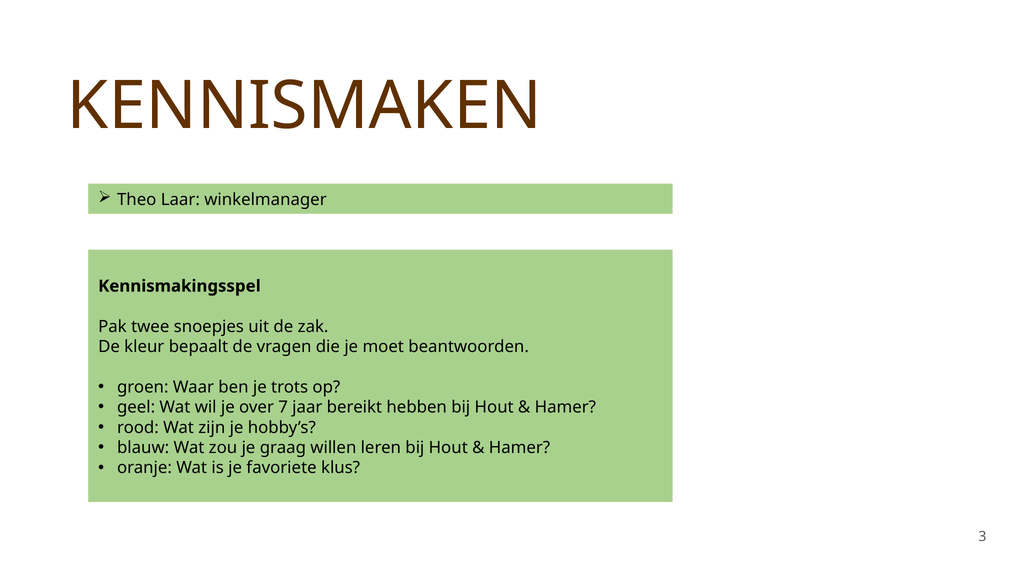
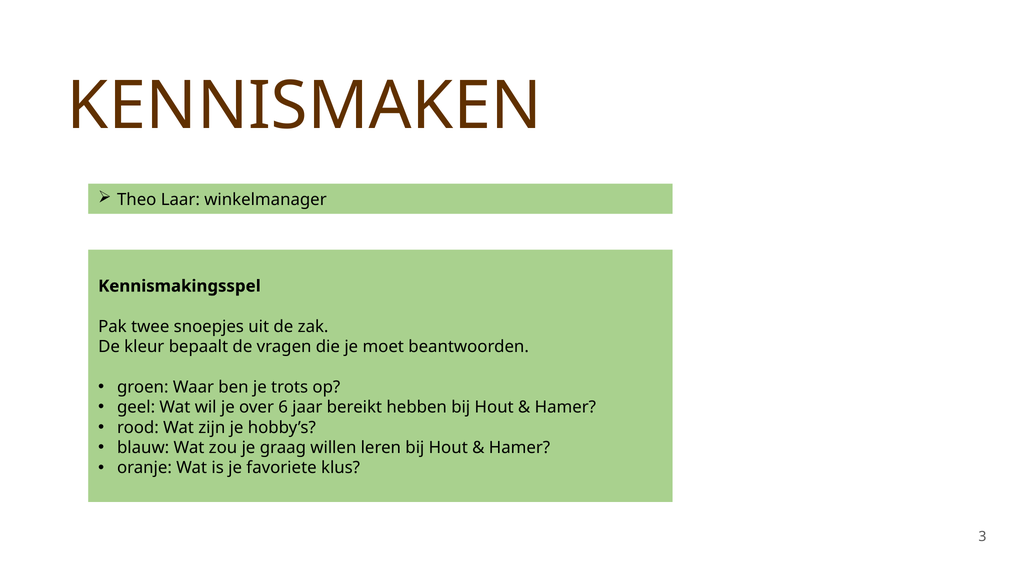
7: 7 -> 6
